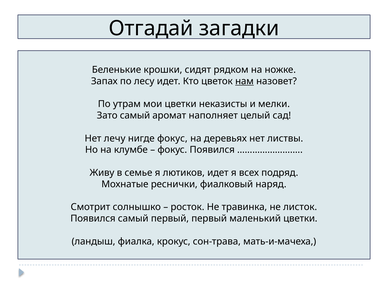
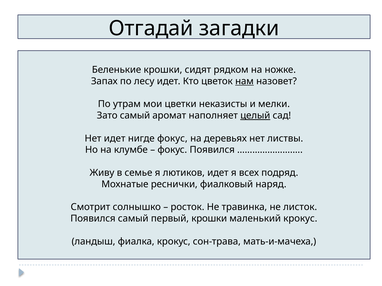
целый underline: none -> present
Нет лечу: лечу -> идет
первый первый: первый -> крошки
маленький цветки: цветки -> крокус
